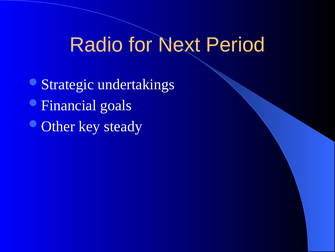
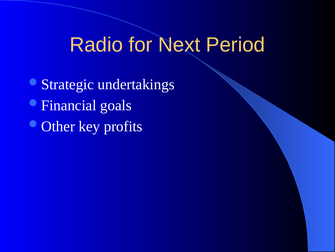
steady: steady -> profits
